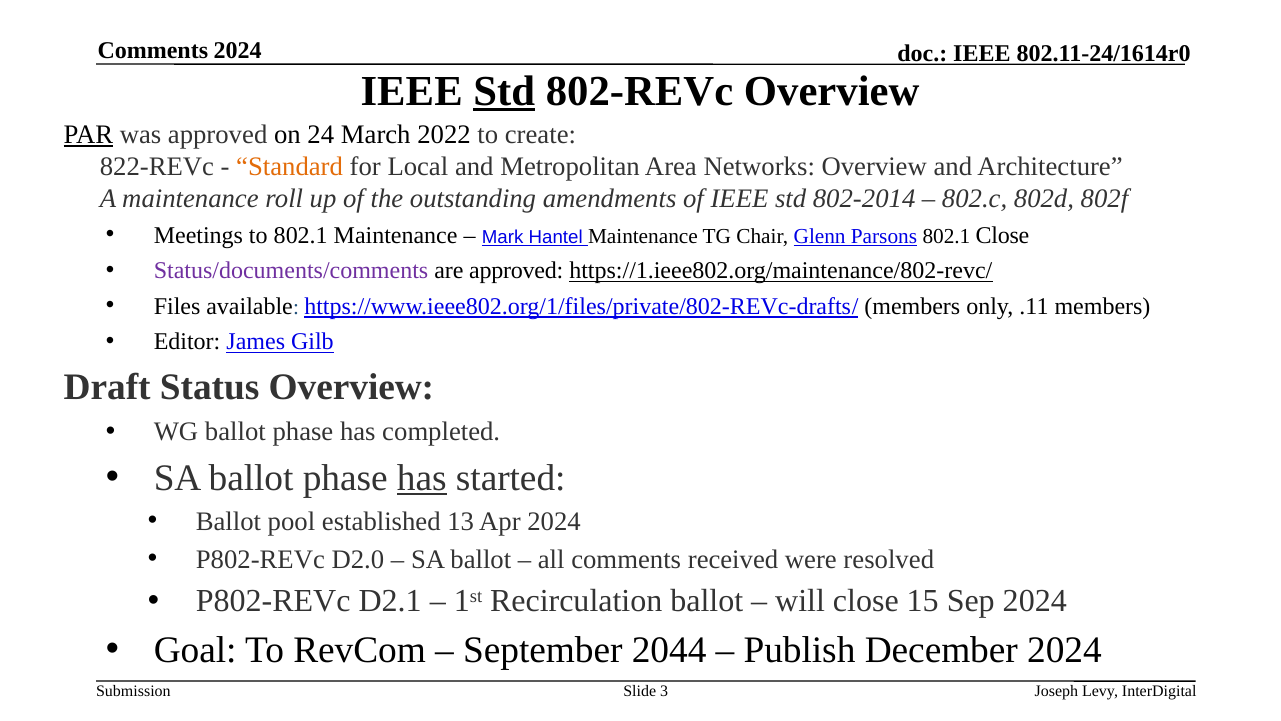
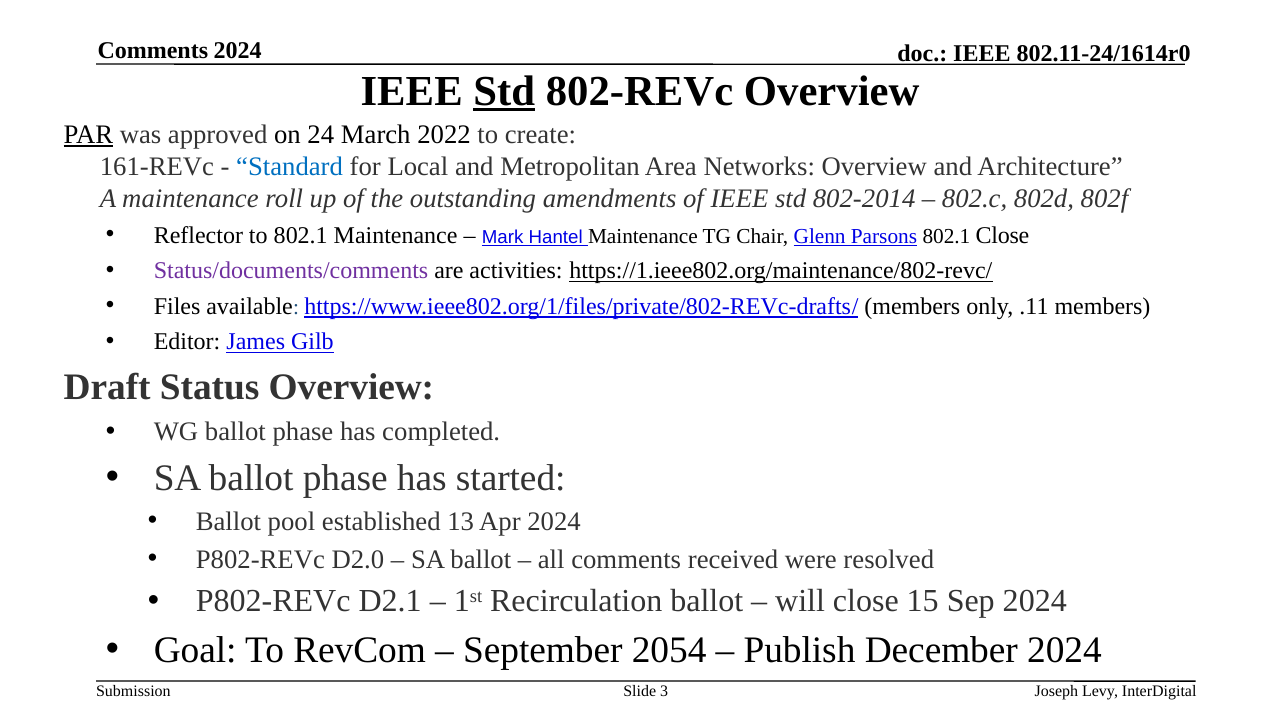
822-REVc: 822-REVc -> 161-REVc
Standard colour: orange -> blue
Meetings: Meetings -> Reflector
are approved: approved -> activities
has at (422, 478) underline: present -> none
2044: 2044 -> 2054
